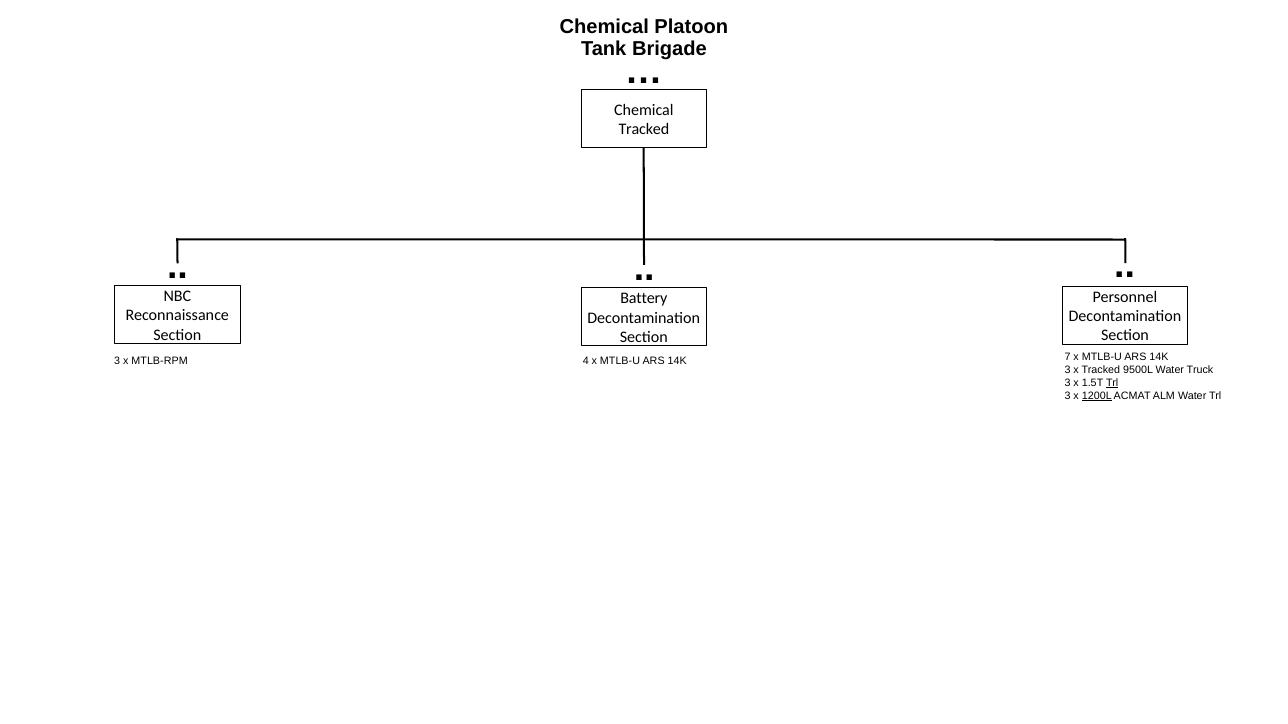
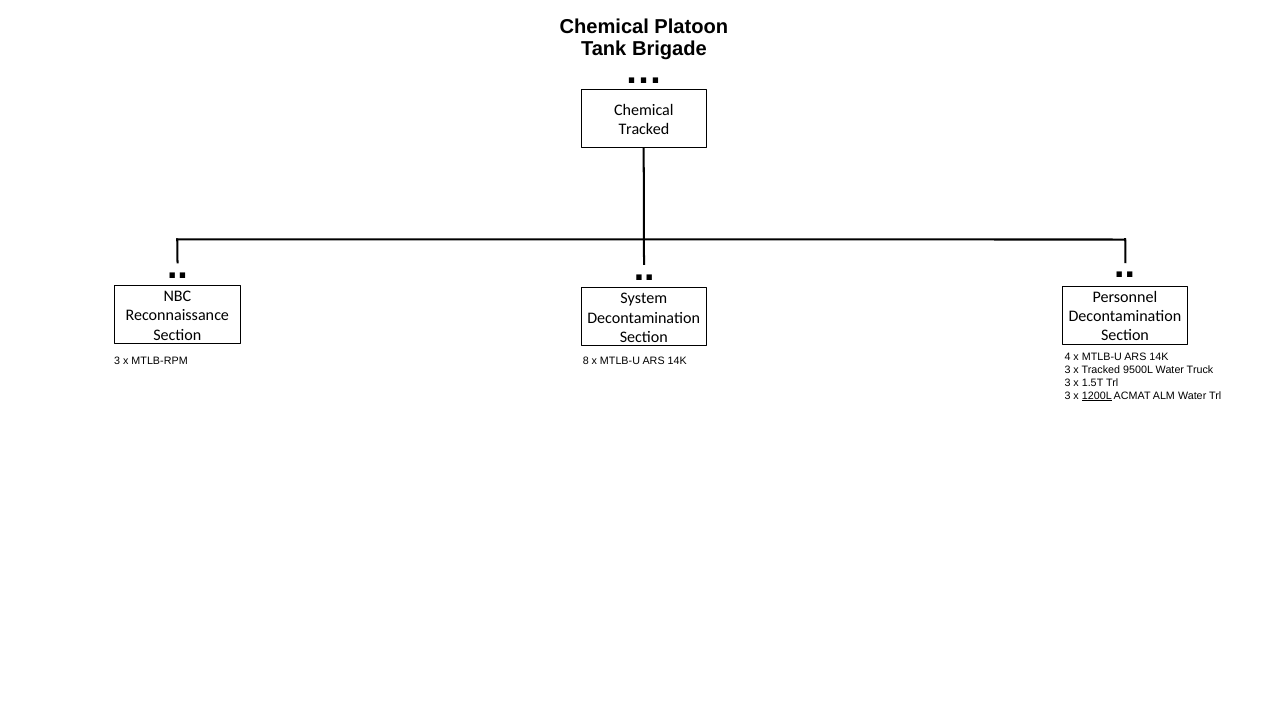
Battery: Battery -> System
4: 4 -> 8
7: 7 -> 4
Trl at (1112, 383) underline: present -> none
